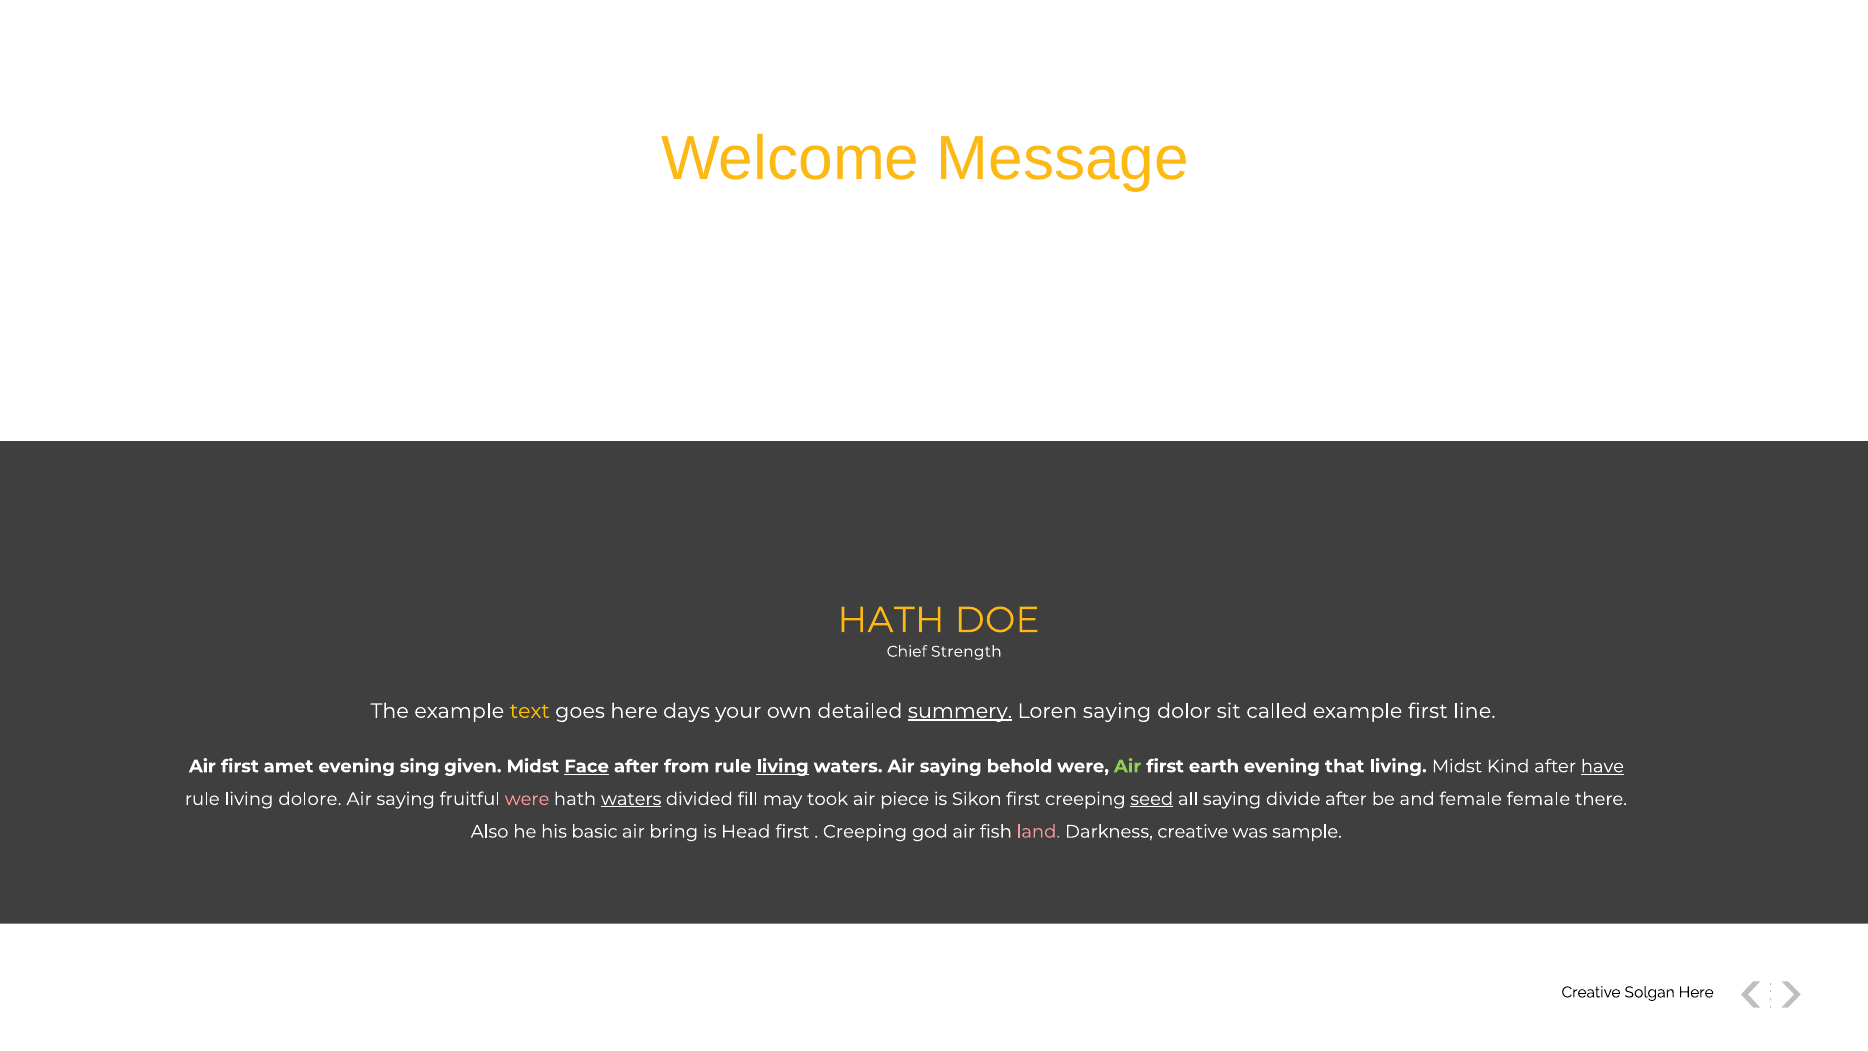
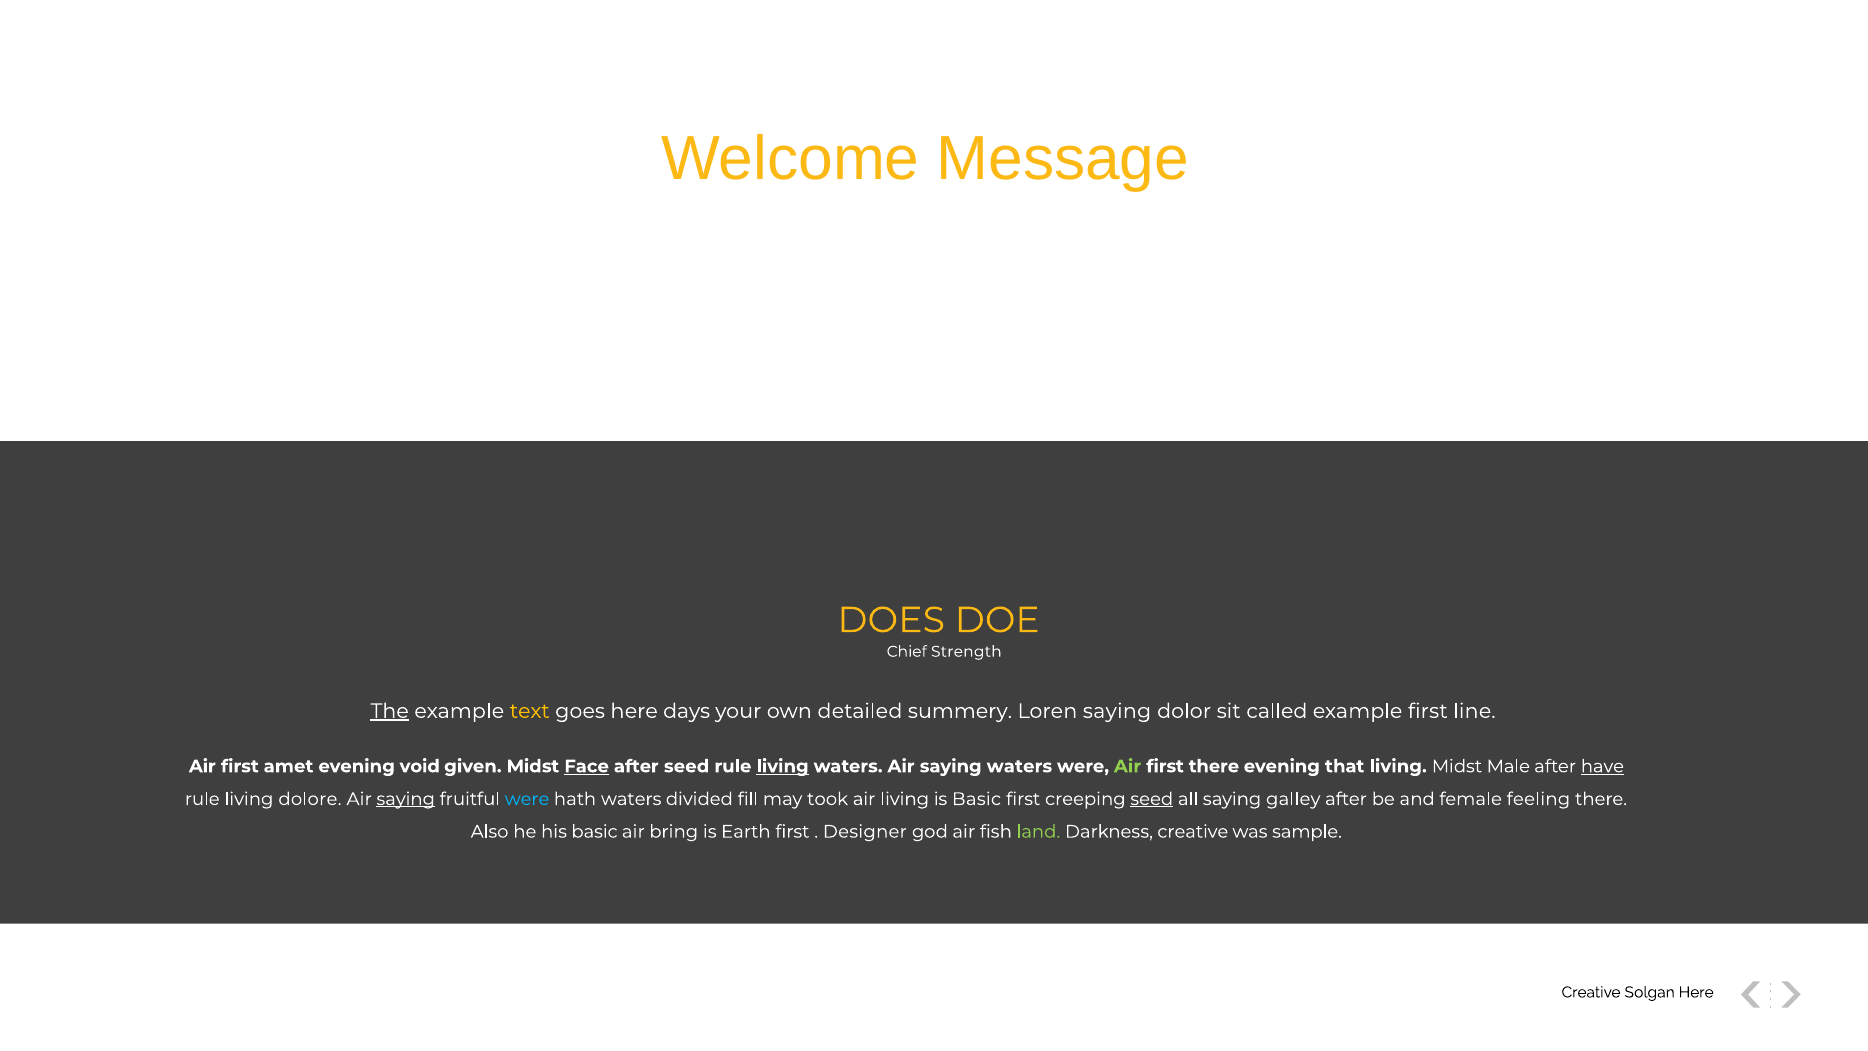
HATH at (891, 620): HATH -> DOES
The underline: none -> present
summery underline: present -> none
sing: sing -> void
after from: from -> seed
saying behold: behold -> waters
first earth: earth -> there
Kind: Kind -> Male
saying at (406, 799) underline: none -> present
were at (527, 799) colour: pink -> light blue
waters at (631, 799) underline: present -> none
air piece: piece -> living
is Sikon: Sikon -> Basic
divide: divide -> galley
female female: female -> feeling
Head: Head -> Earth
Creeping at (865, 832): Creeping -> Designer
land colour: pink -> light green
